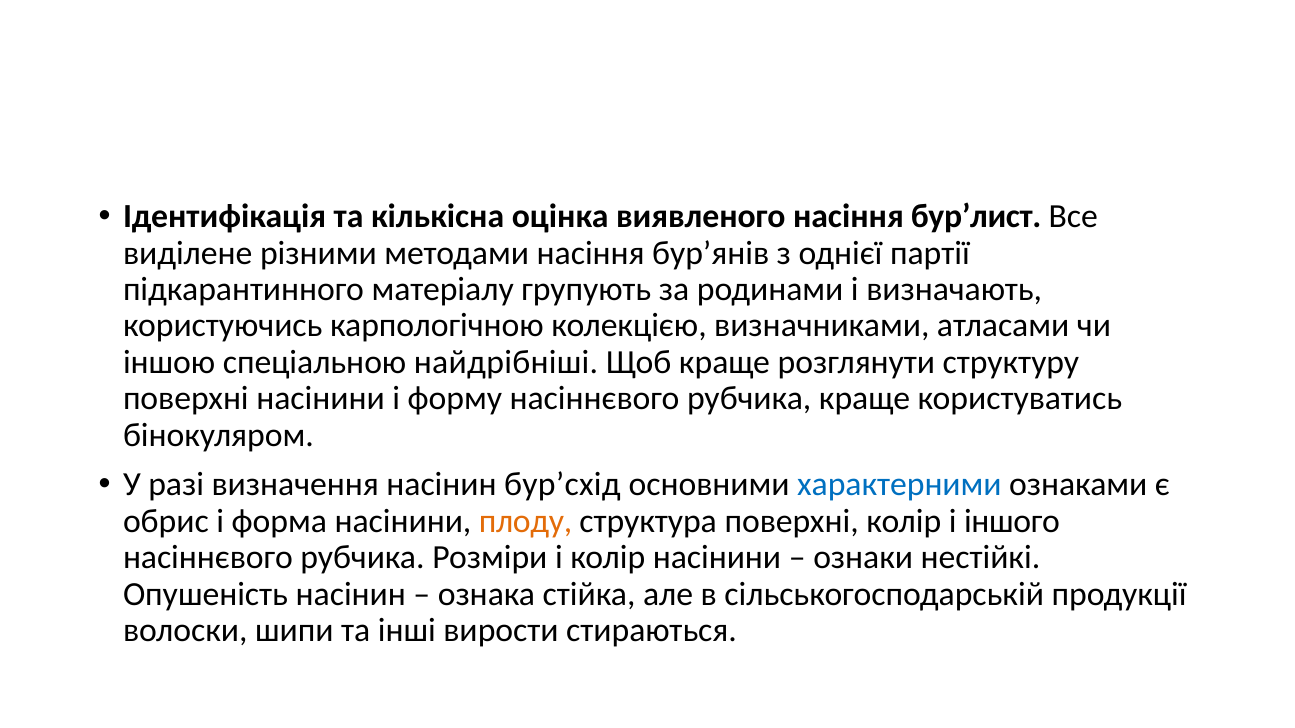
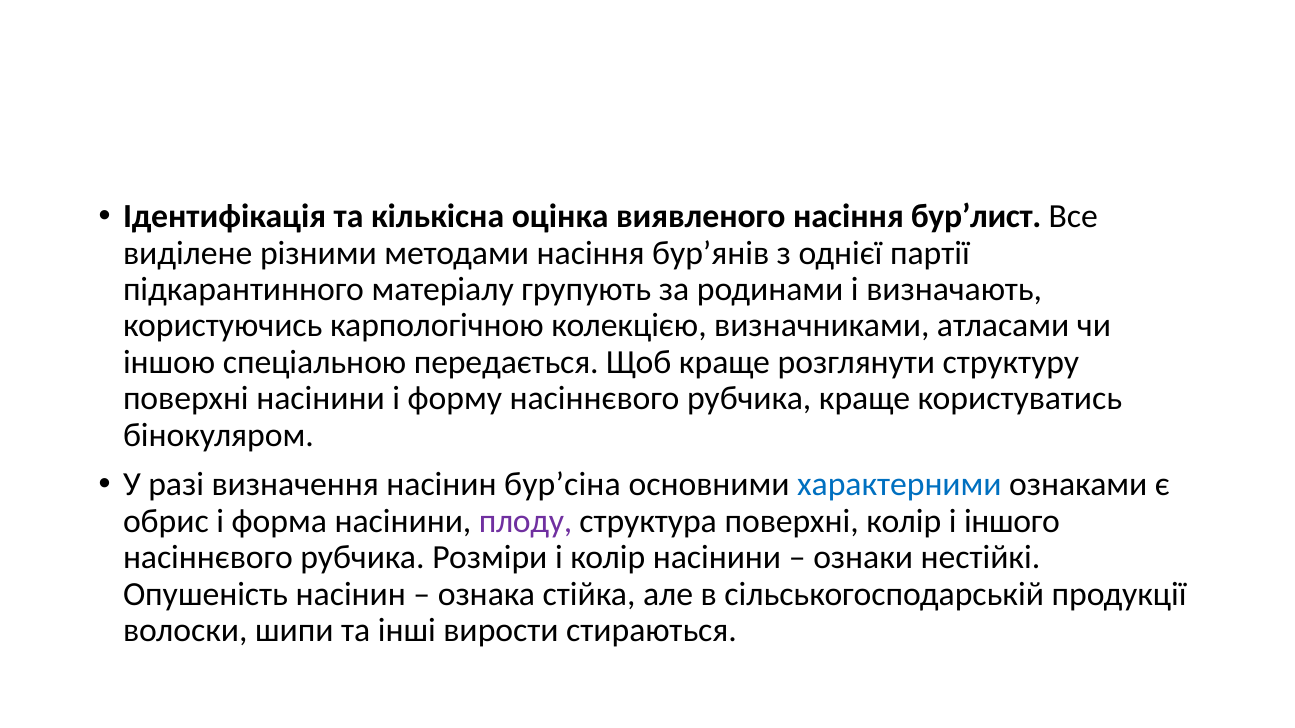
найдрібніші: найдрібніші -> передається
бур’схід: бур’схід -> бур’сіна
плоду colour: orange -> purple
